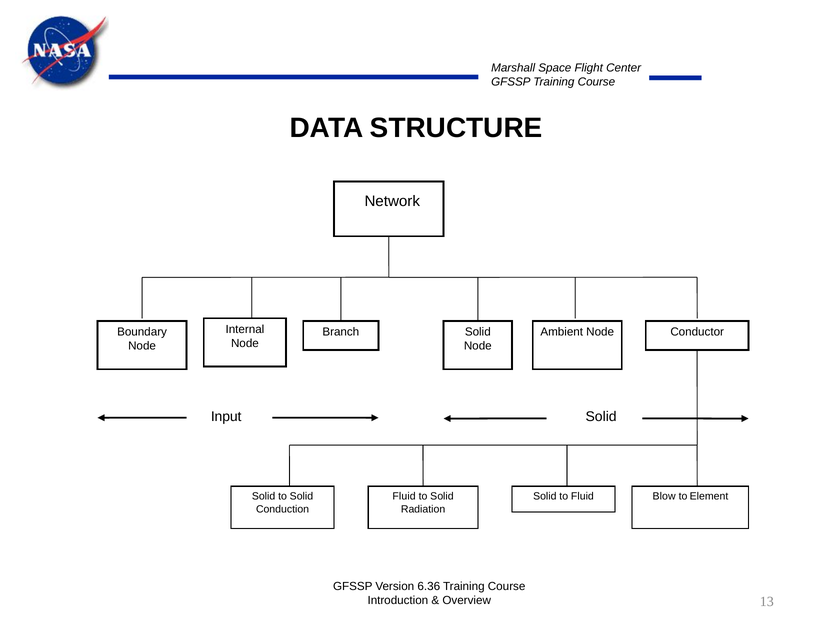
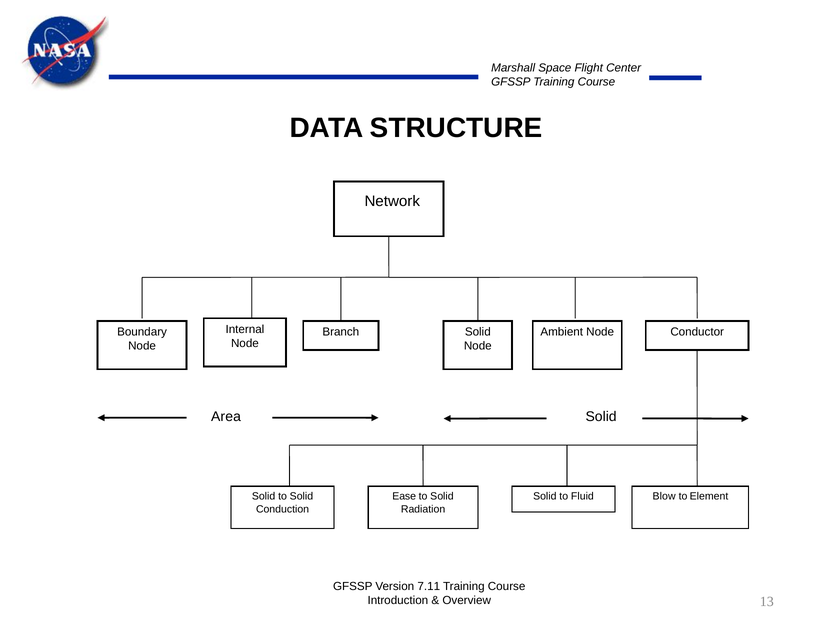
Input: Input -> Area
Fluid at (404, 496): Fluid -> Ease
6.36: 6.36 -> 7.11
